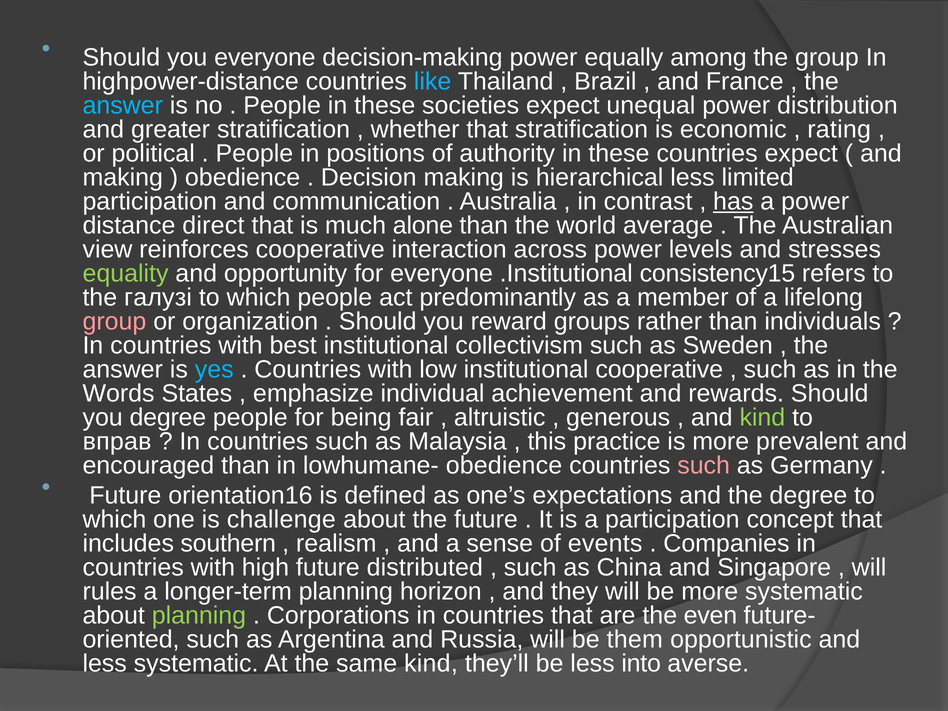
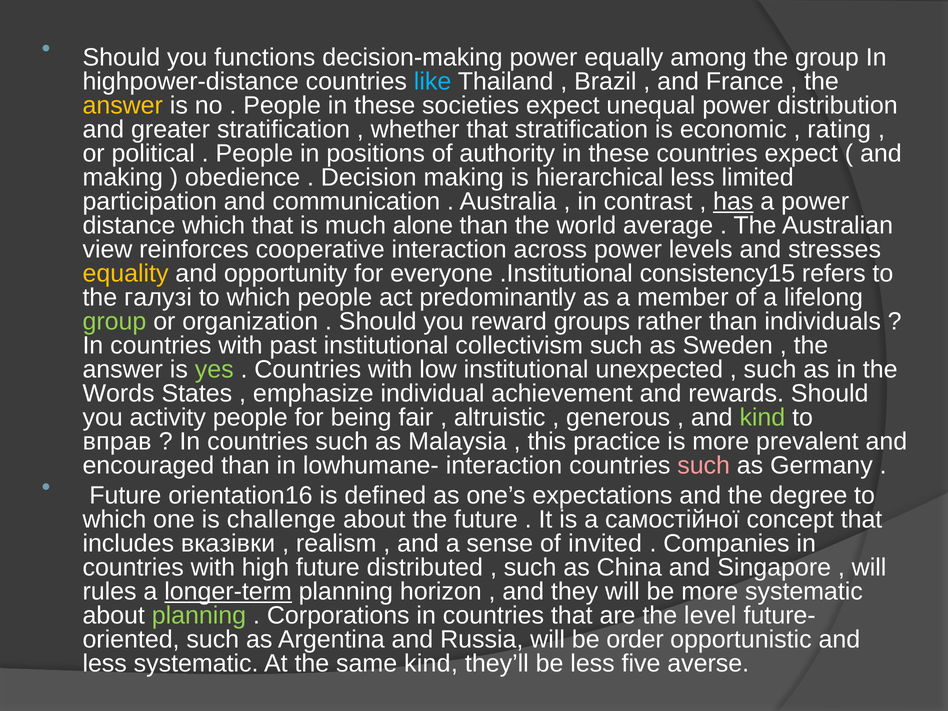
you everyone: everyone -> functions
answer at (123, 105) colour: light blue -> yellow
distance direct: direct -> which
equality colour: light green -> yellow
group at (114, 321) colour: pink -> light green
best: best -> past
yes colour: light blue -> light green
institutional cooperative: cooperative -> unexpected
you degree: degree -> activity
lowhumane- obedience: obedience -> interaction
a participation: participation -> самостійної
southern: southern -> вказівки
events: events -> invited
longer-term underline: none -> present
even: even -> level
them: them -> order
into: into -> five
